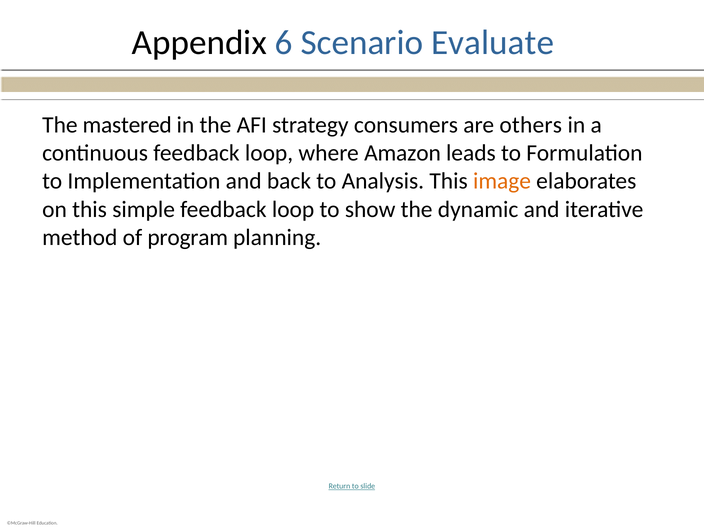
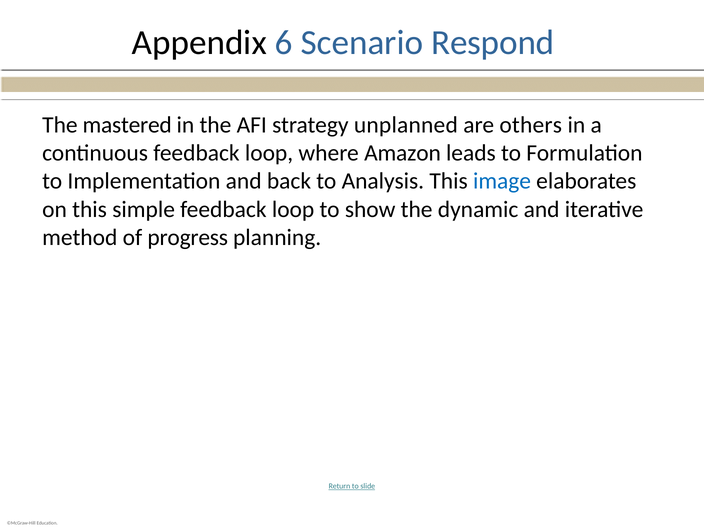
Evaluate: Evaluate -> Respond
consumers: consumers -> unplanned
image colour: orange -> blue
program: program -> progress
